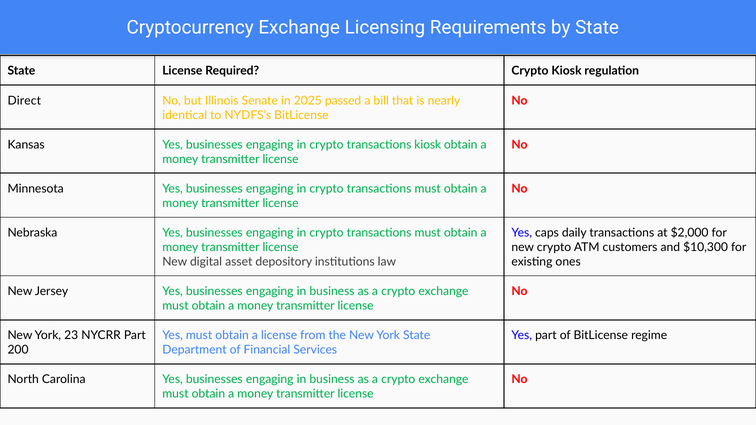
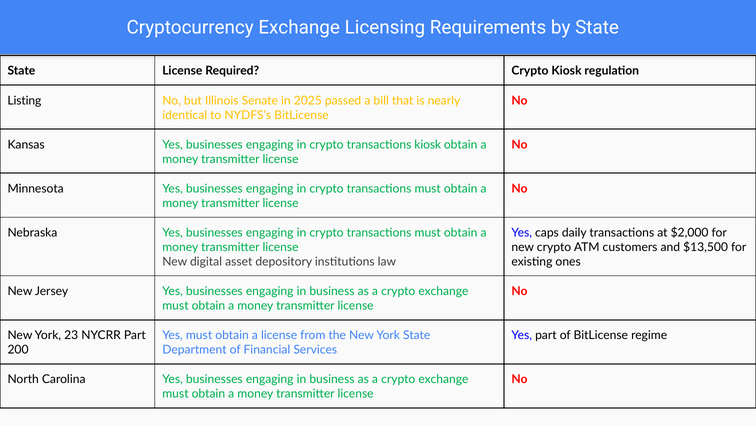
Direct: Direct -> Listing
$10,300: $10,300 -> $13,500
